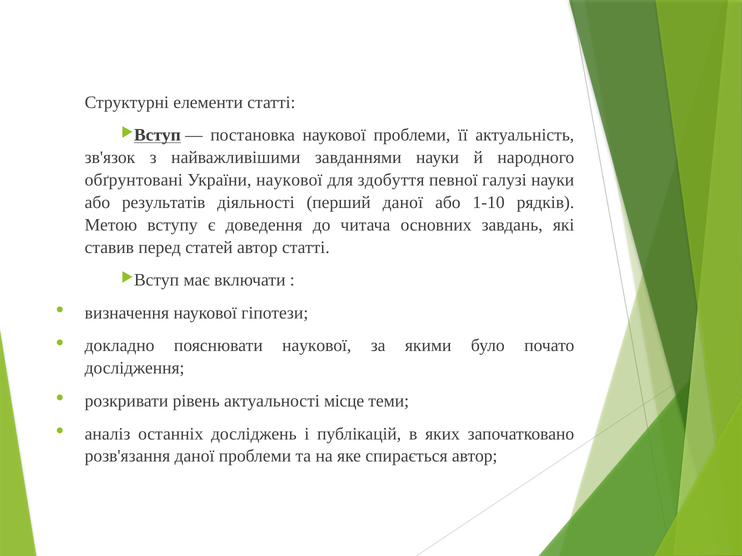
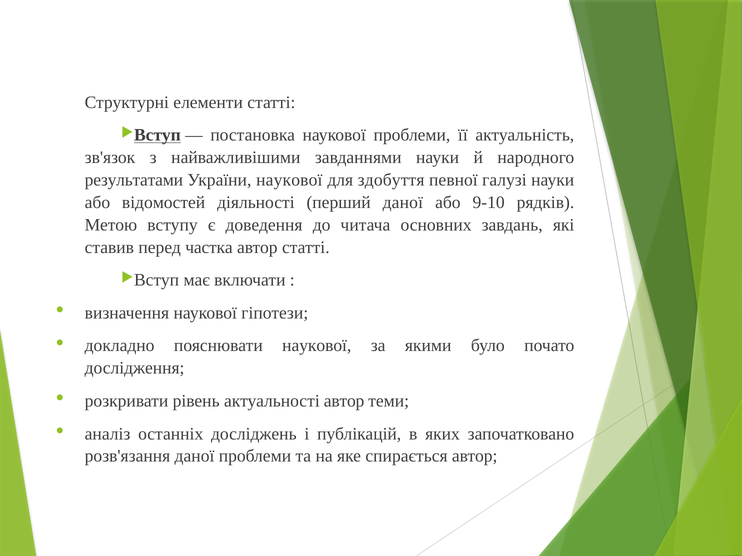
обґрунтовані: обґрунтовані -> результатами
результатів: результатів -> відомостей
1-10: 1-10 -> 9-10
статей: статей -> частка
актуальності місце: місце -> автор
